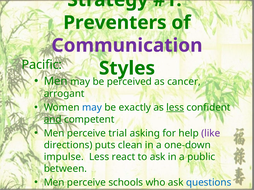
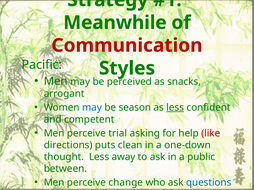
Preventers: Preventers -> Meanwhile
Communication colour: purple -> red
cancer: cancer -> snacks
exactly: exactly -> season
and underline: present -> none
like colour: purple -> red
impulse: impulse -> thought
react: react -> away
schools: schools -> change
